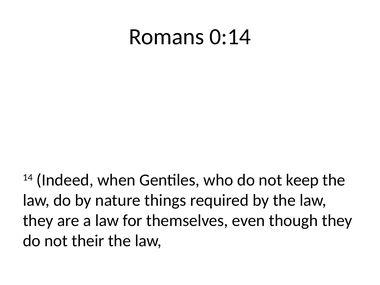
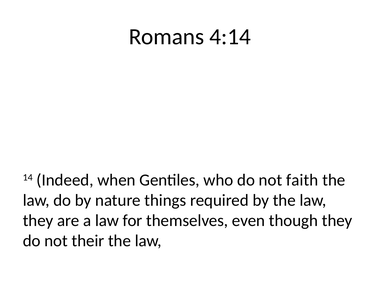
0:14: 0:14 -> 4:14
keep: keep -> faith
